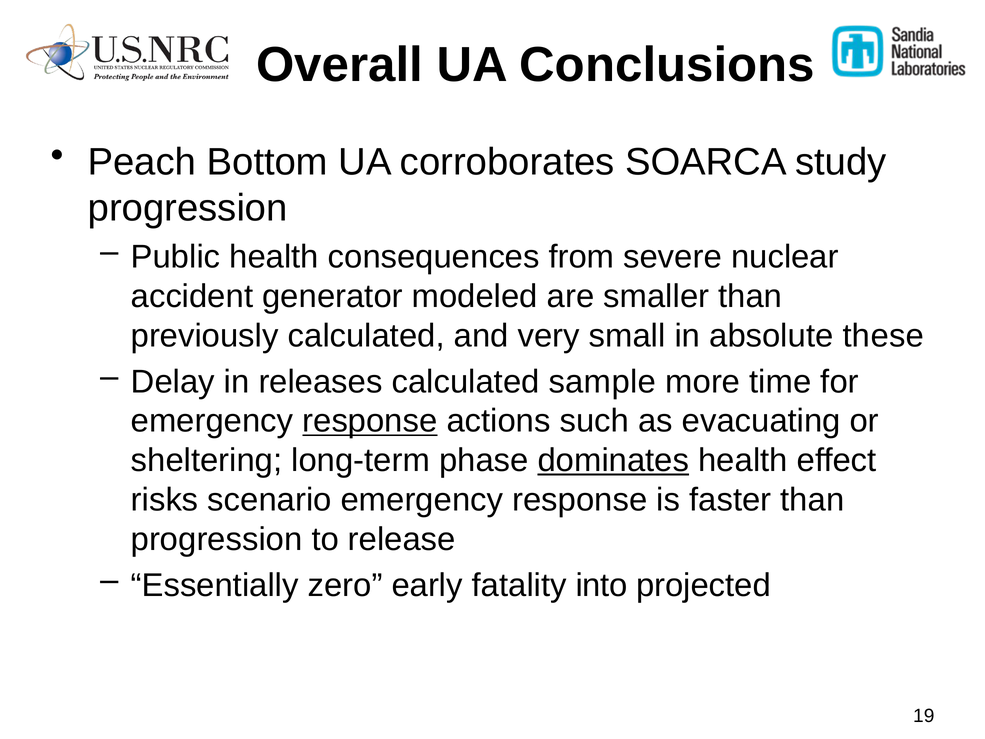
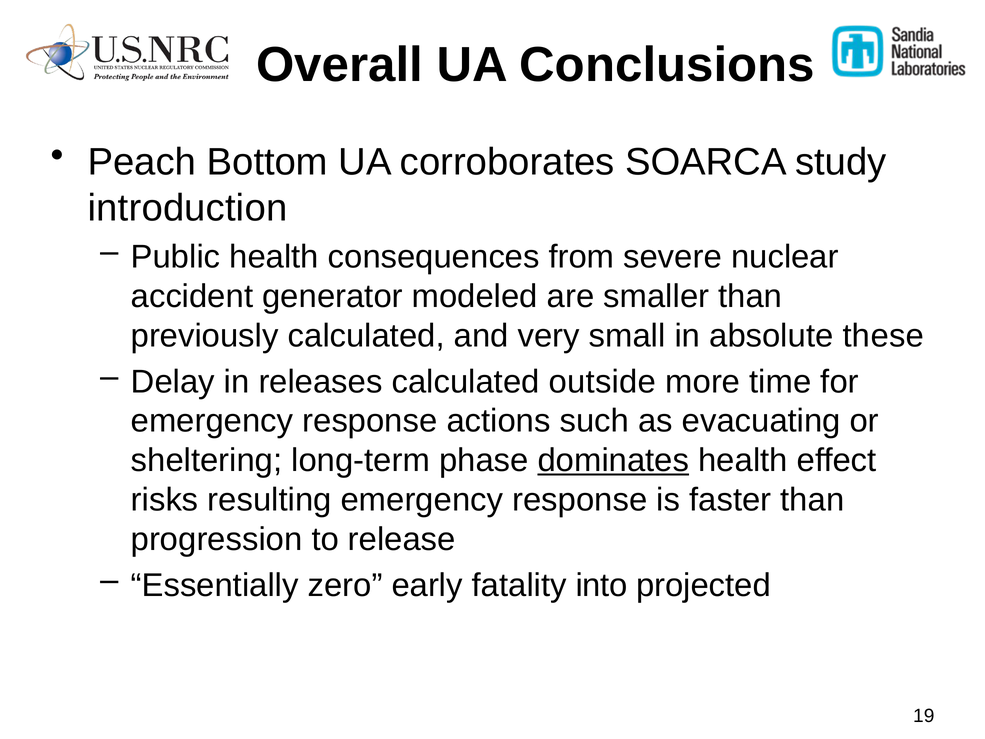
progression at (188, 208): progression -> introduction
sample: sample -> outside
response at (370, 421) underline: present -> none
scenario: scenario -> resulting
